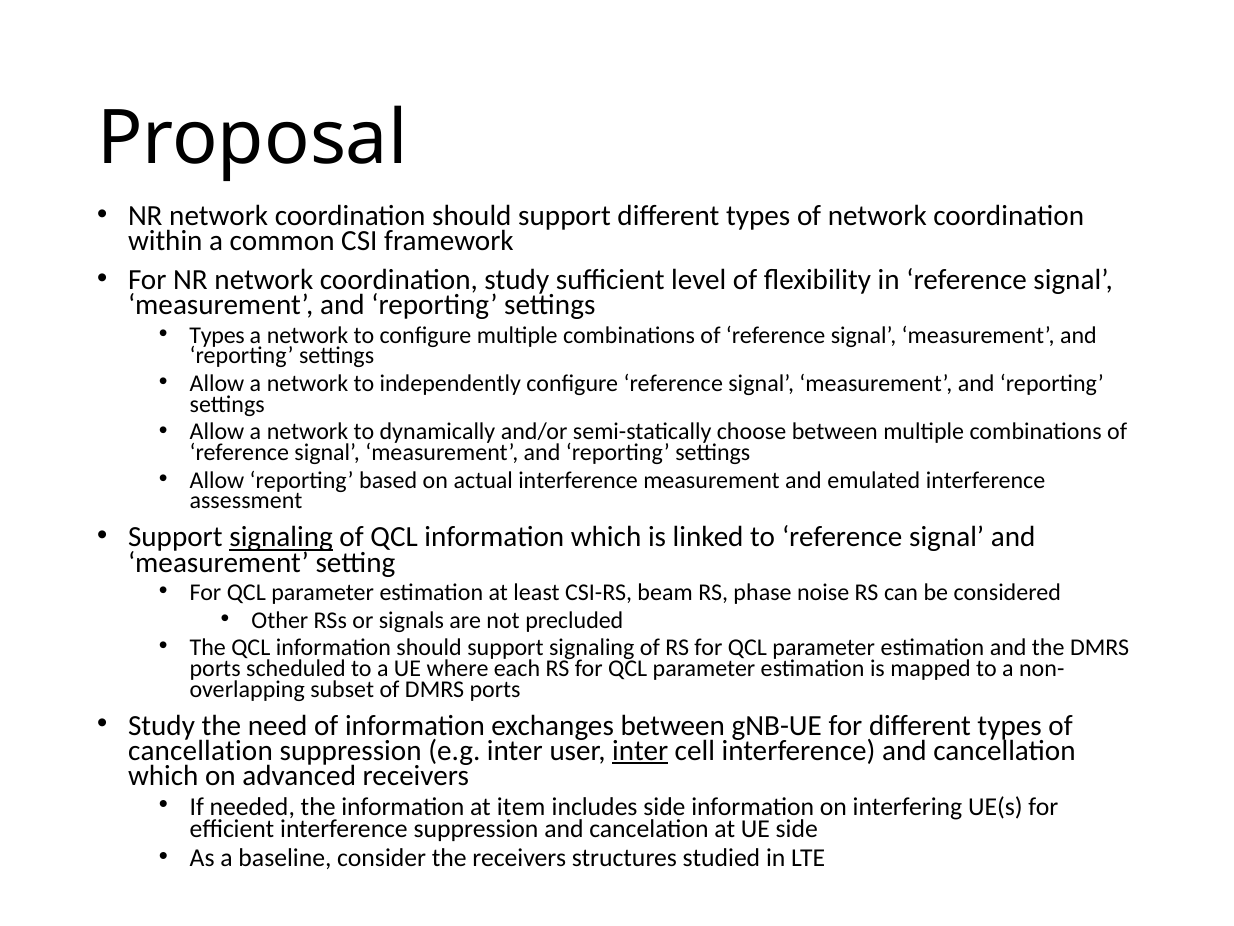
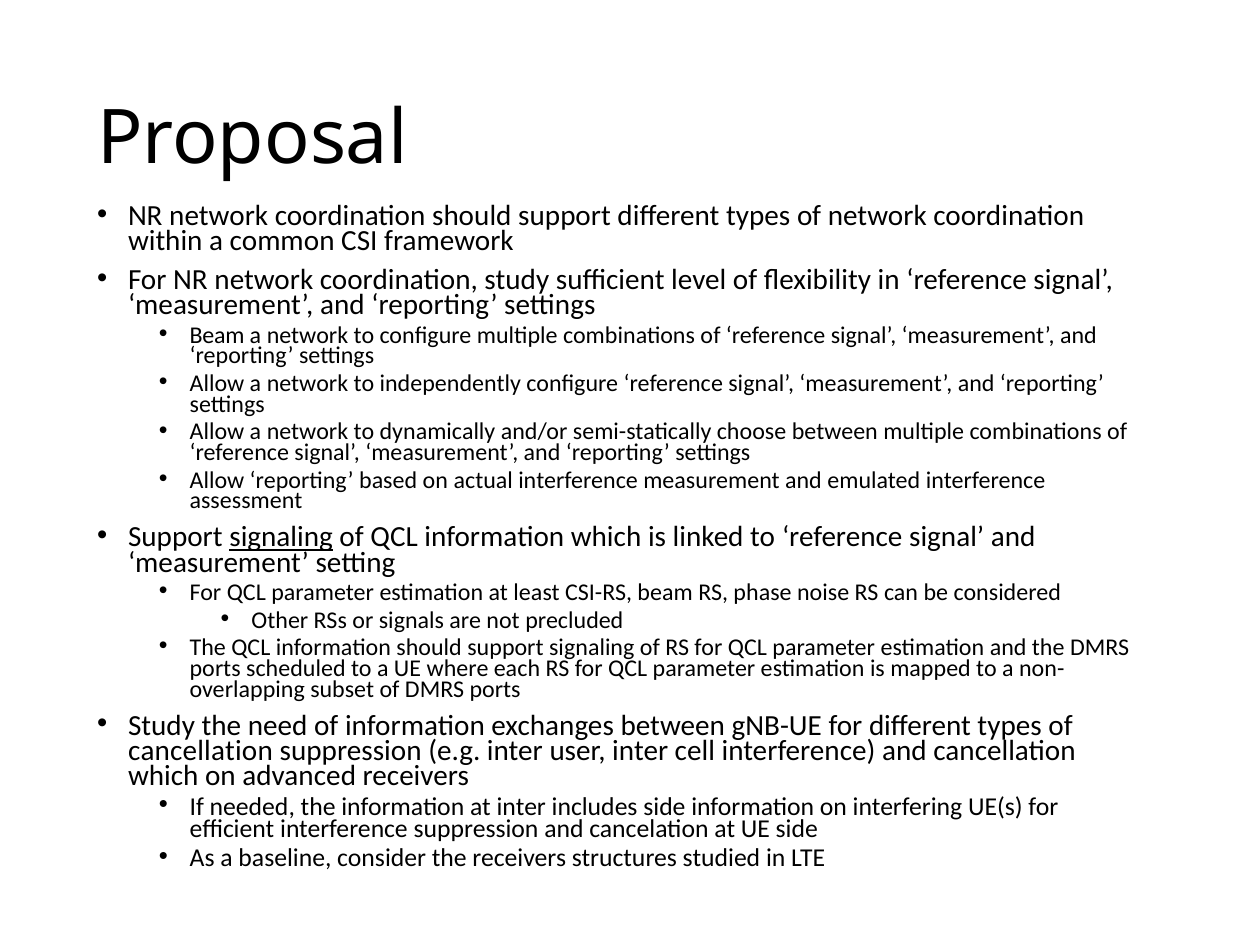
Types at (217, 335): Types -> Beam
inter at (640, 750) underline: present -> none
at item: item -> inter
